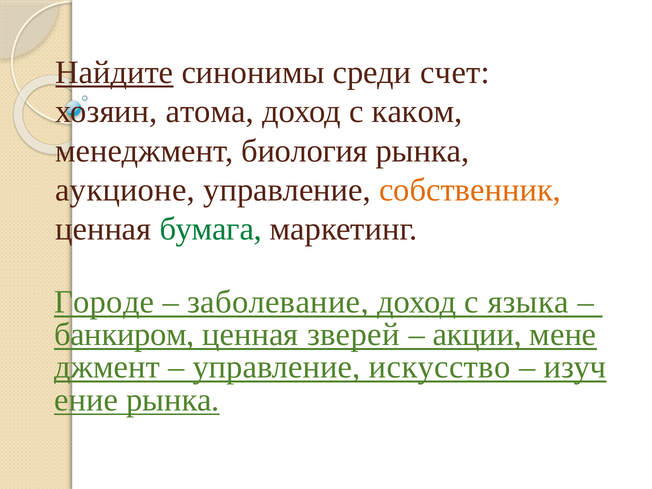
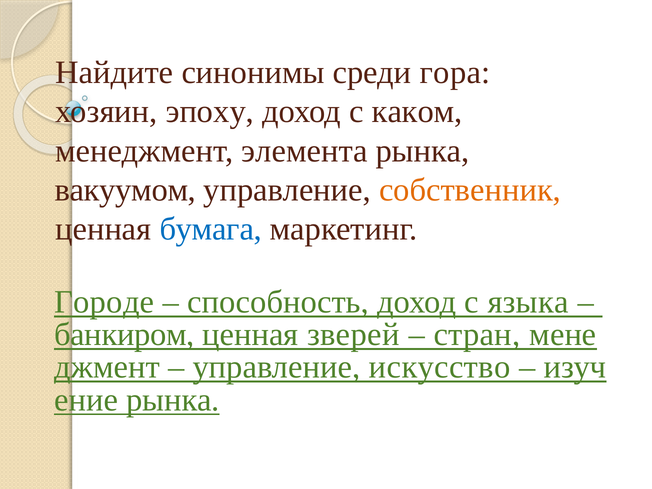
Найдите underline: present -> none
счет: счет -> гора
атома: атома -> эпоху
биология: биология -> элемента
аукционе: аукционе -> вакуумом
бумага colour: green -> blue
заболевание: заболевание -> способность
акции: акции -> стран
